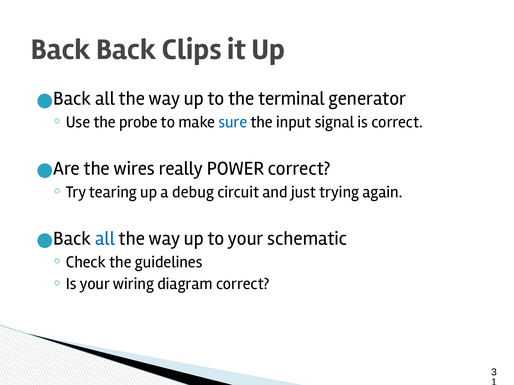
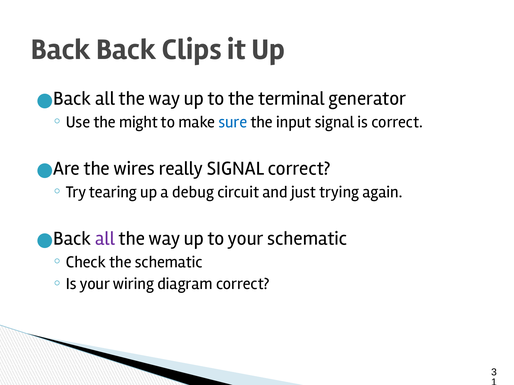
probe: probe -> might
really POWER: POWER -> SIGNAL
all at (105, 239) colour: blue -> purple
the guidelines: guidelines -> schematic
